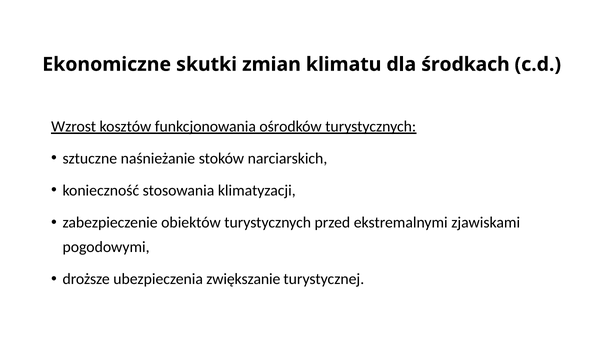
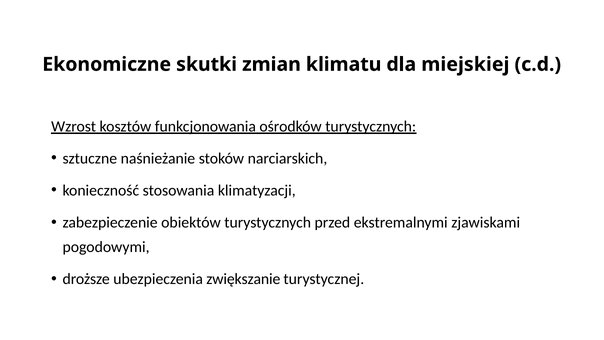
środkach: środkach -> miejskiej
